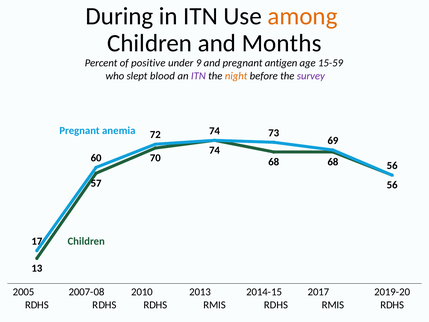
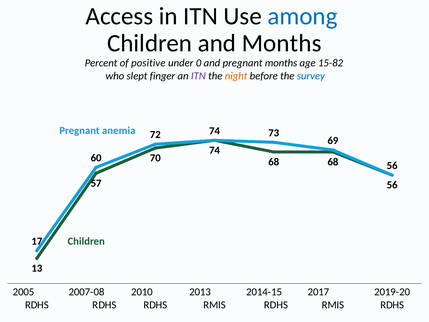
During: During -> Access
among colour: orange -> blue
9: 9 -> 0
pregnant antigen: antigen -> months
15-59: 15-59 -> 15-82
blood: blood -> finger
survey colour: purple -> blue
